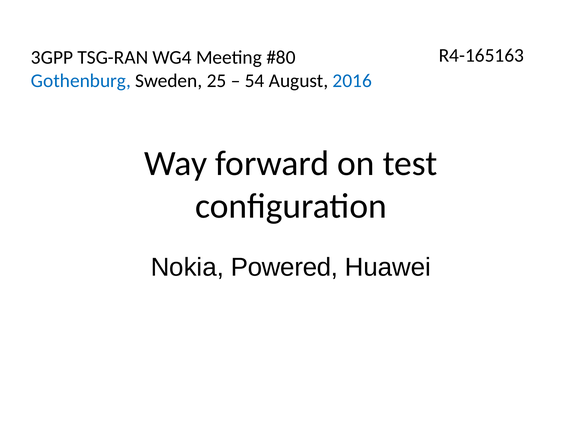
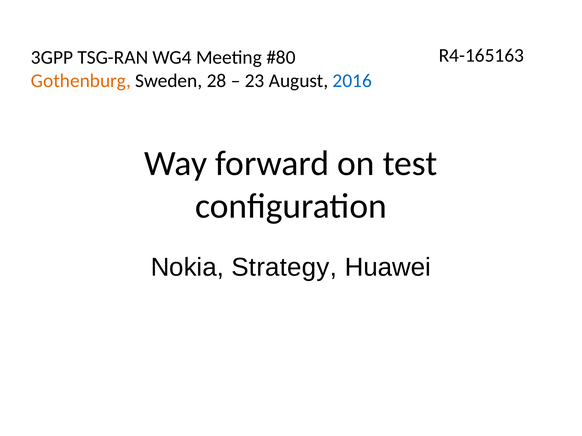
Gothenburg colour: blue -> orange
25: 25 -> 28
54: 54 -> 23
Powered: Powered -> Strategy
